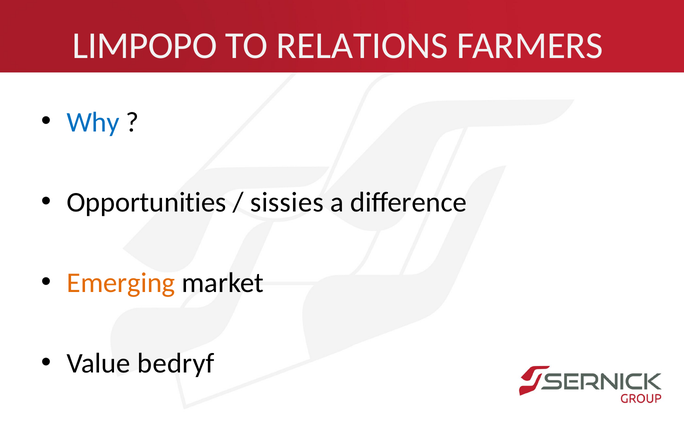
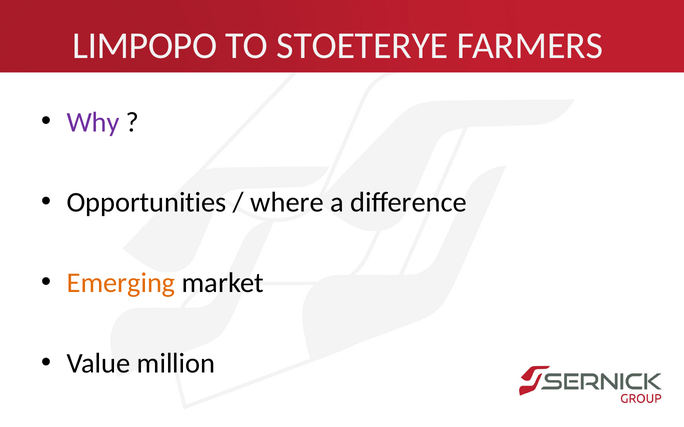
RELATIONS: RELATIONS -> STOETERYE
Why colour: blue -> purple
sissies: sissies -> where
bedryf: bedryf -> million
